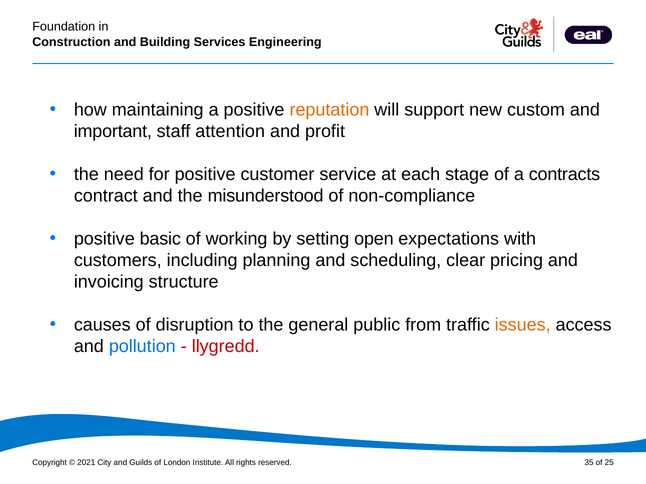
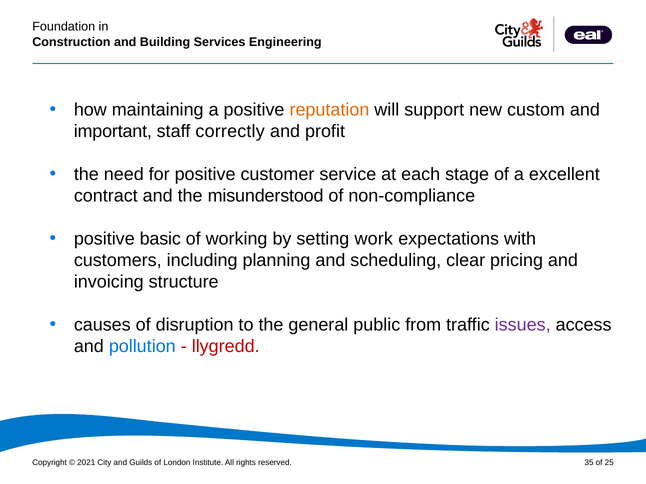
attention: attention -> correctly
contracts: contracts -> excellent
open: open -> work
issues colour: orange -> purple
